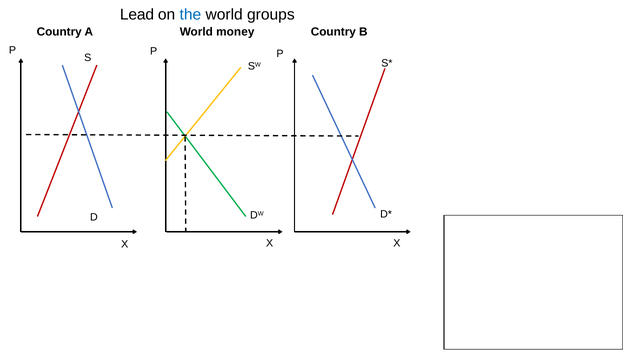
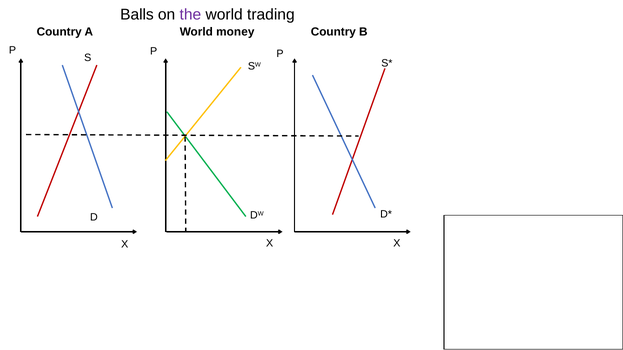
Lead: Lead -> Balls
the colour: blue -> purple
groups: groups -> trading
